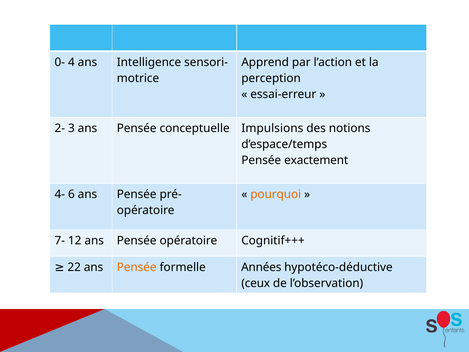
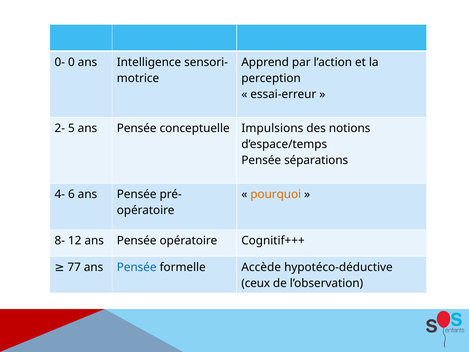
4: 4 -> 0
3: 3 -> 5
exactement: exactement -> séparations
7-: 7- -> 8-
22: 22 -> 77
Pensée at (137, 267) colour: orange -> blue
Années: Années -> Accède
